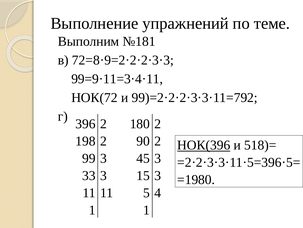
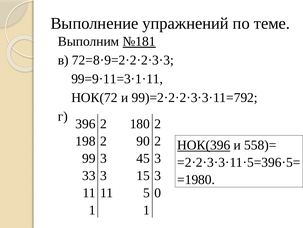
№181 underline: none -> present
99=9·11=3·4·11: 99=9·11=3·4·11 -> 99=9·11=3·1·11
518)=: 518)= -> 558)=
4: 4 -> 0
